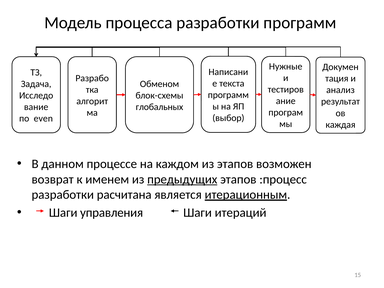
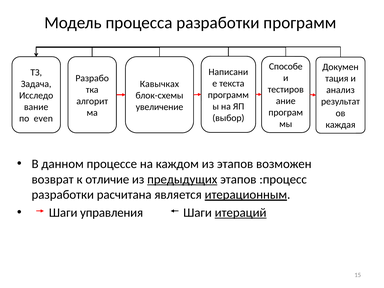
Нужные: Нужные -> Способе
Обменом: Обменом -> Кавычках
глобальных: глобальных -> увеличение
именем: именем -> отличие
итераций underline: none -> present
